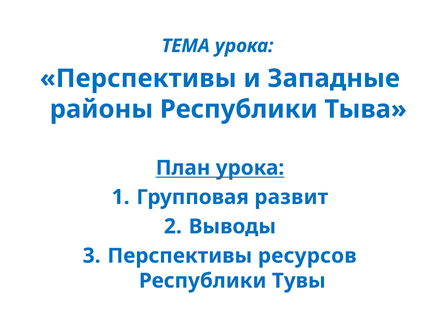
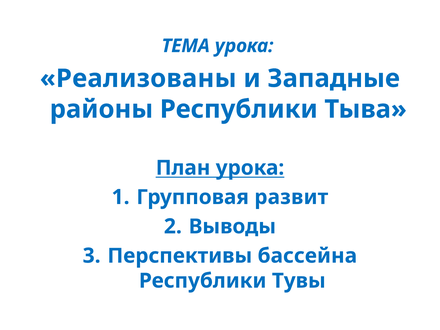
Перспективы at (138, 78): Перспективы -> Реализованы
ресурсов: ресурсов -> бассейна
